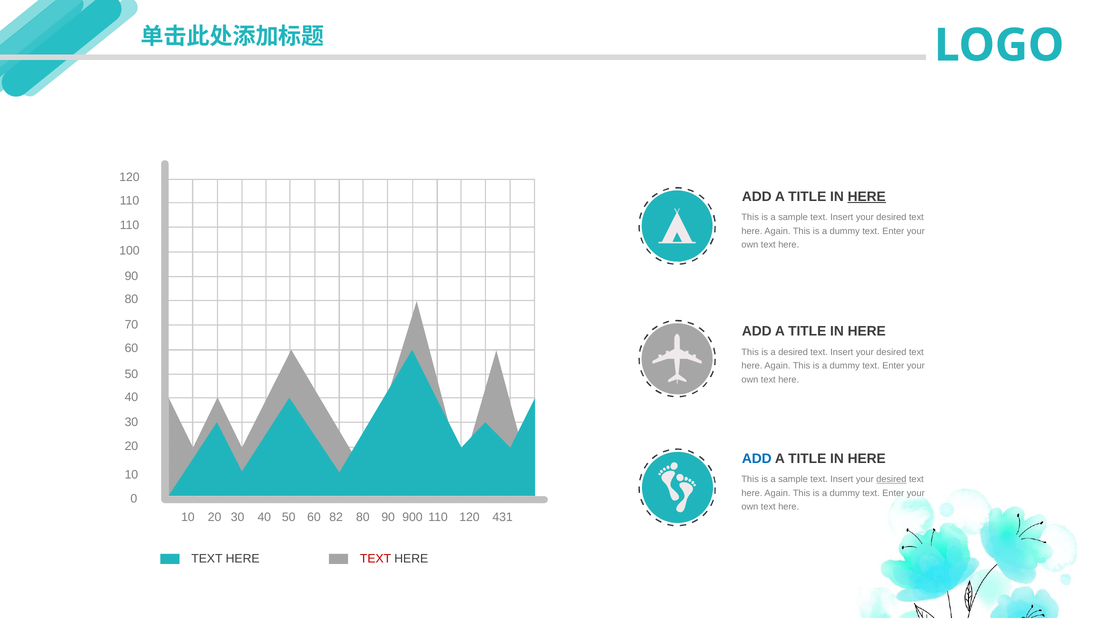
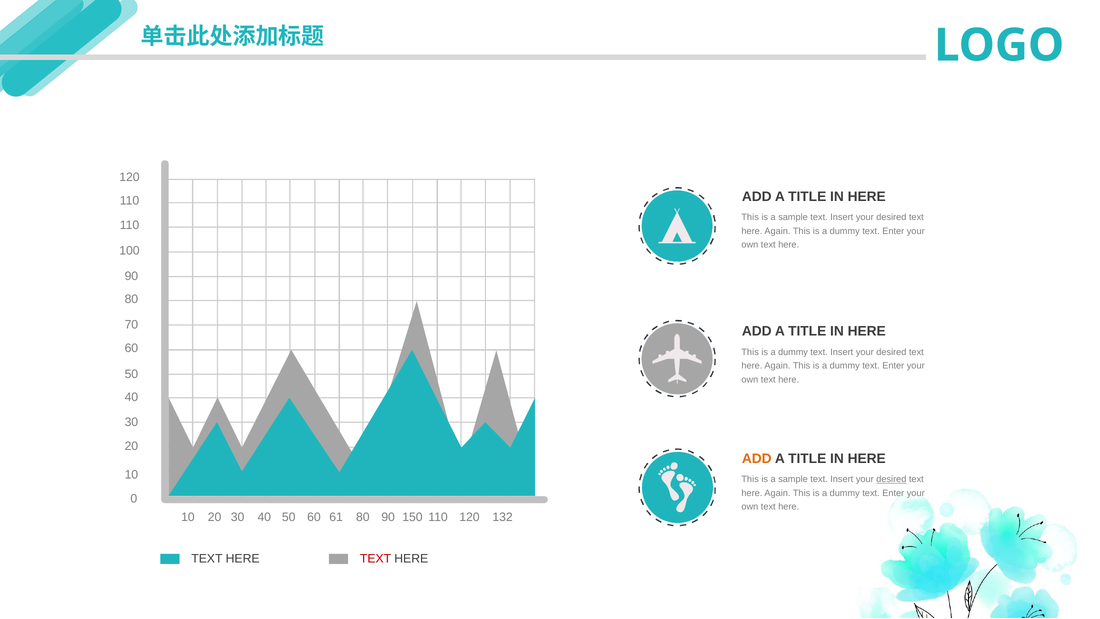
HERE at (867, 196) underline: present -> none
desired at (793, 352): desired -> dummy
ADD at (757, 458) colour: blue -> orange
82: 82 -> 61
900: 900 -> 150
431: 431 -> 132
